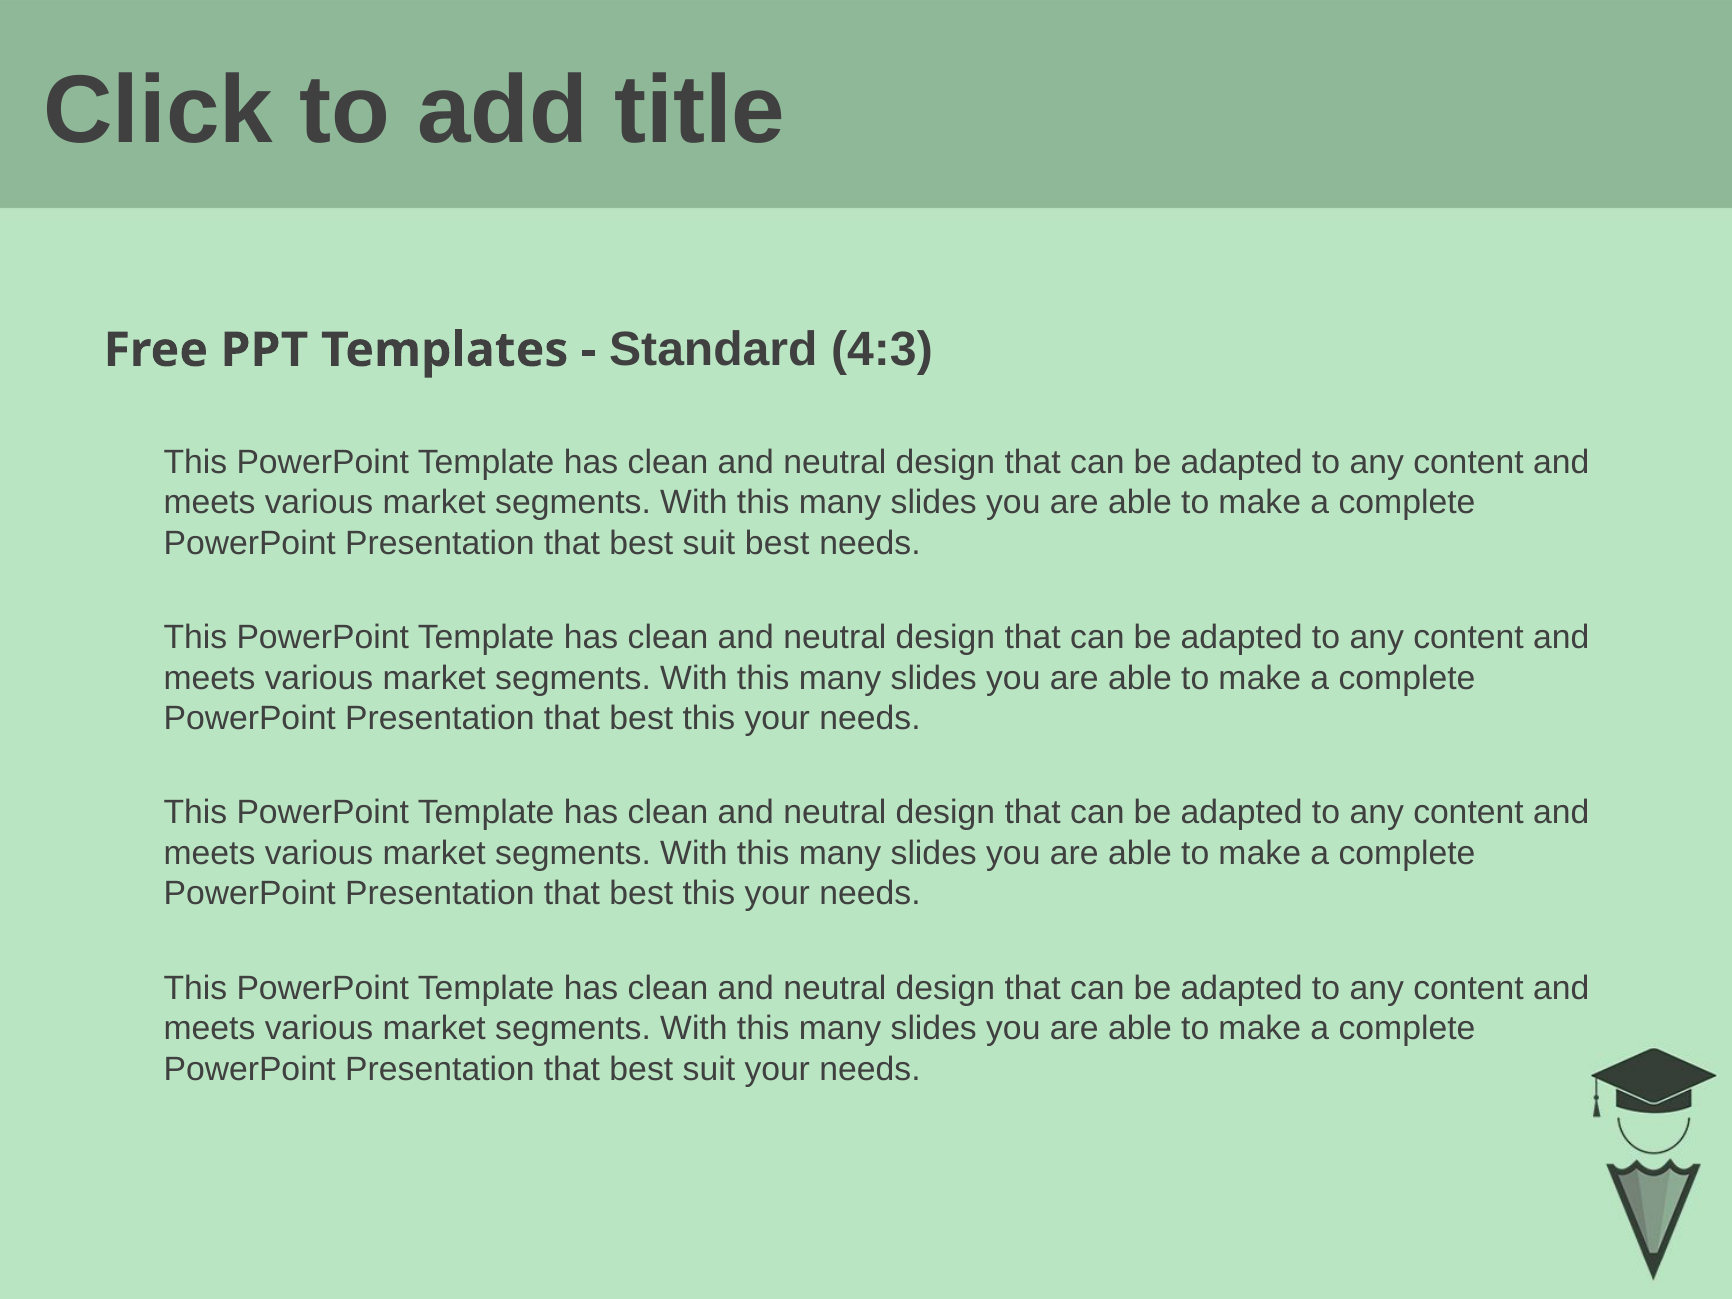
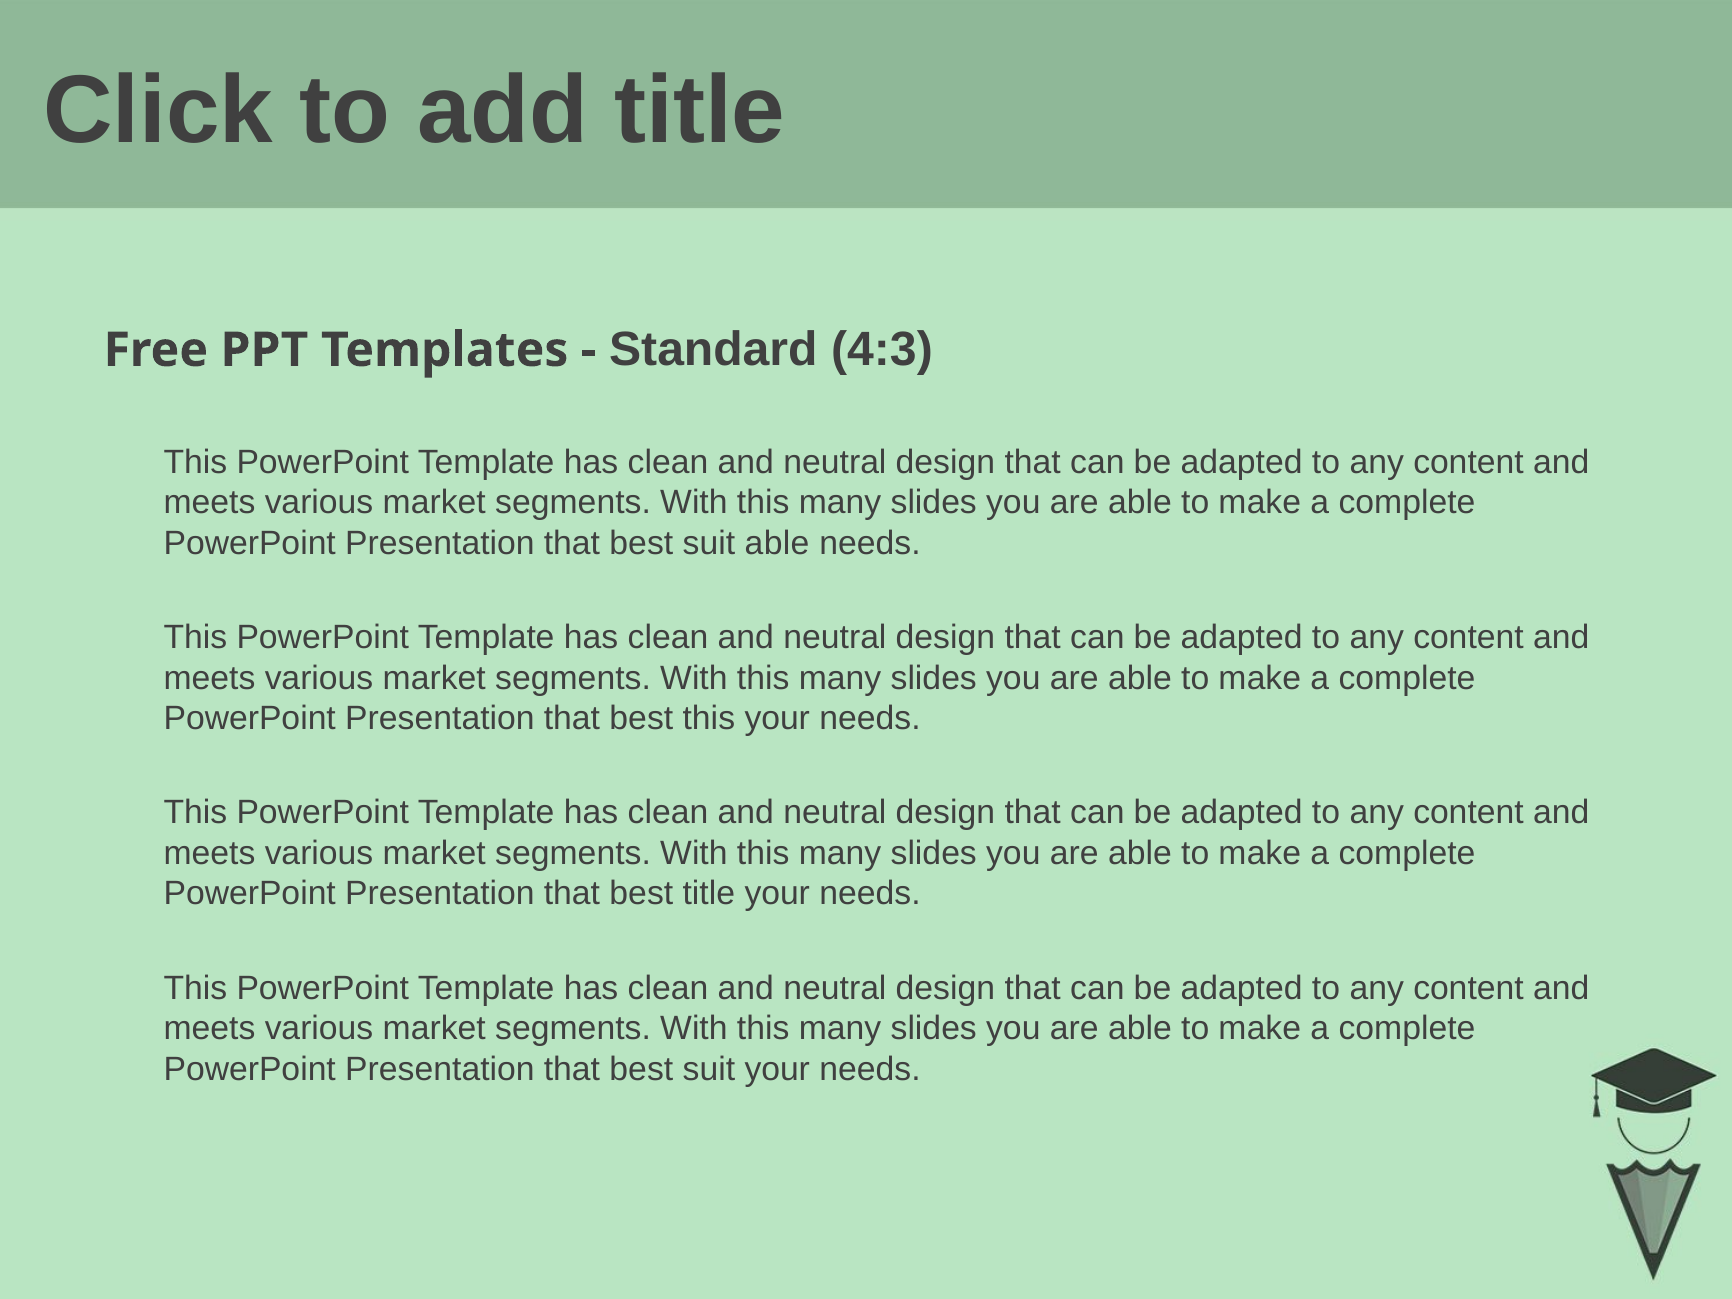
suit best: best -> able
this at (709, 894): this -> title
